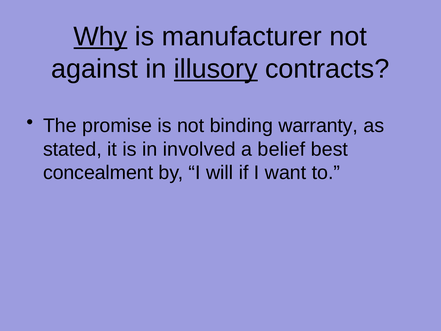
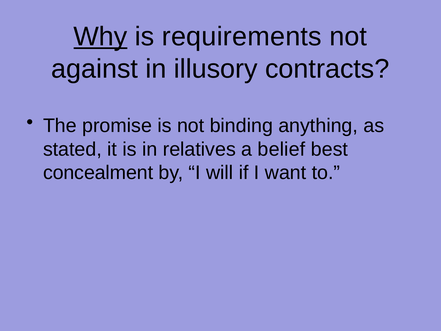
manufacturer: manufacturer -> requirements
illusory underline: present -> none
warranty: warranty -> anything
involved: involved -> relatives
